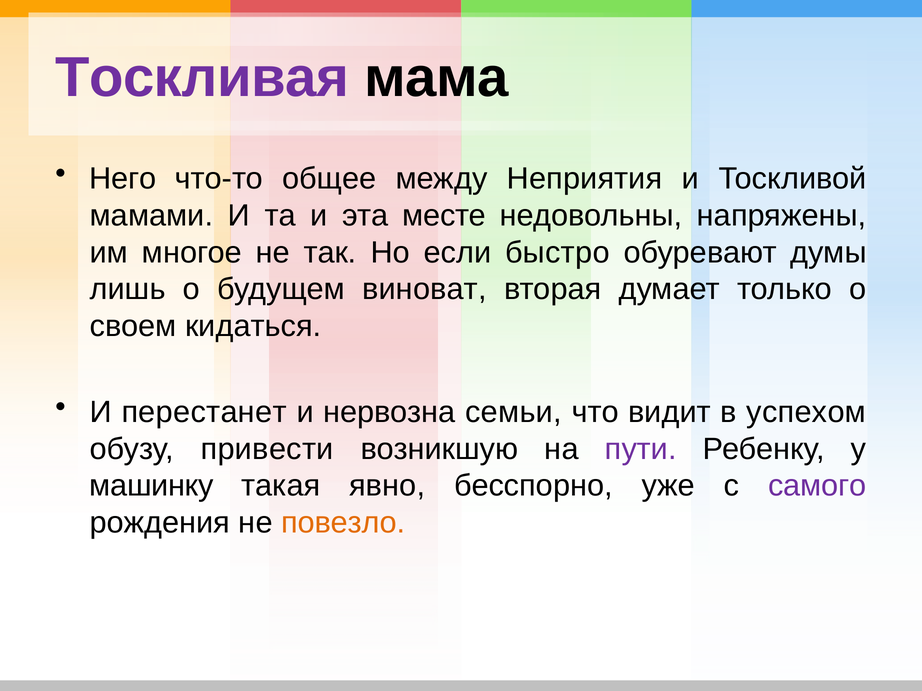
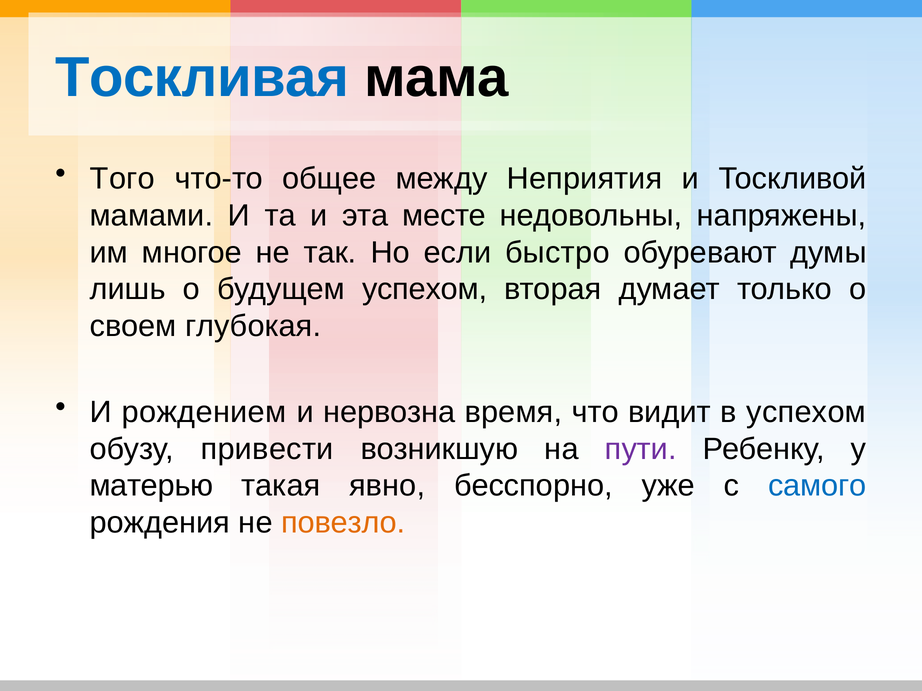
Тоскливая colour: purple -> blue
Него: Него -> Того
будущем виноват: виноват -> успехом
кидаться: кидаться -> глубокая
перестанет: перестанет -> рождением
семьи: семьи -> время
машинку: машинку -> матерью
самого colour: purple -> blue
